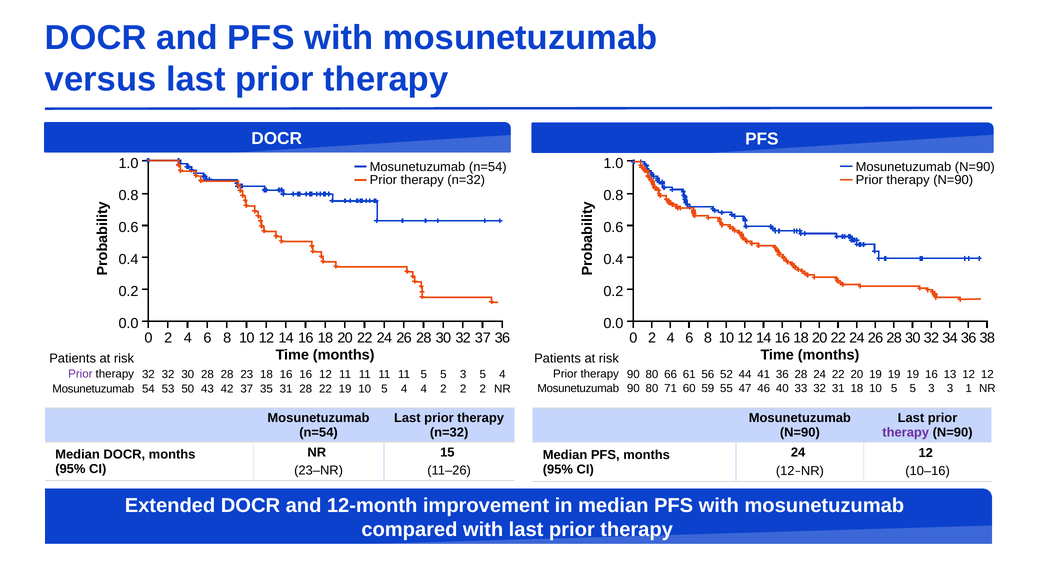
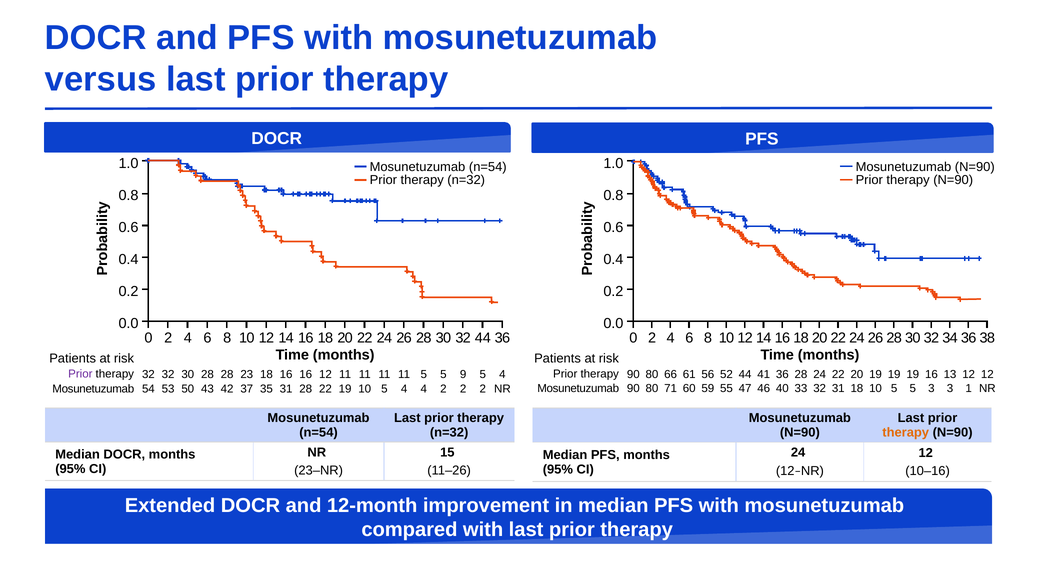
32 37: 37 -> 44
11 5 5 3: 3 -> 9
therapy at (906, 433) colour: purple -> orange
